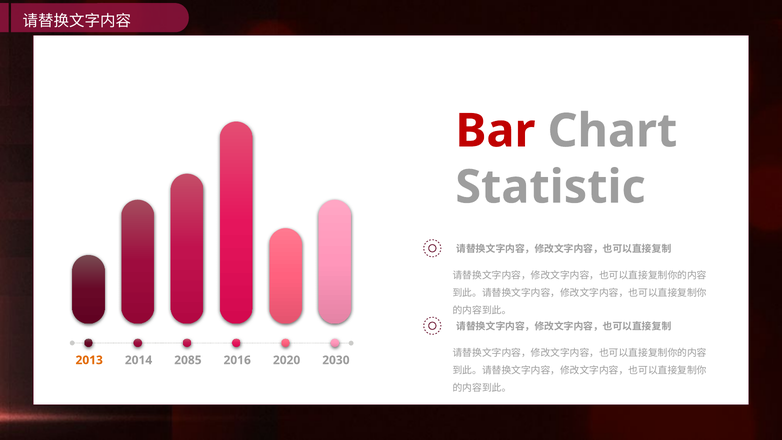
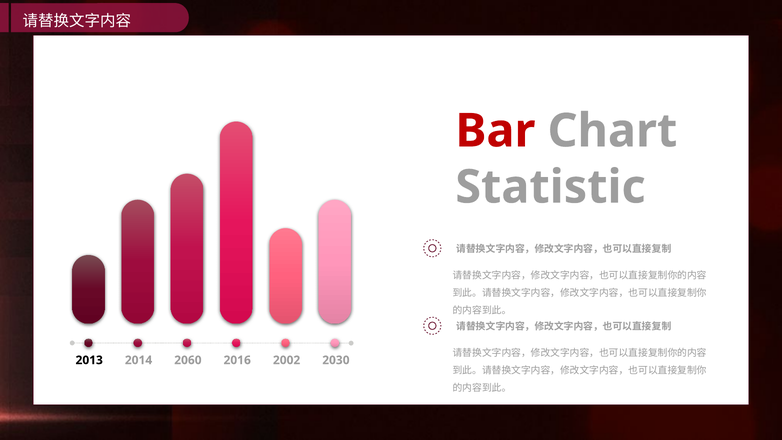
2013 colour: orange -> black
2085: 2085 -> 2060
2020: 2020 -> 2002
